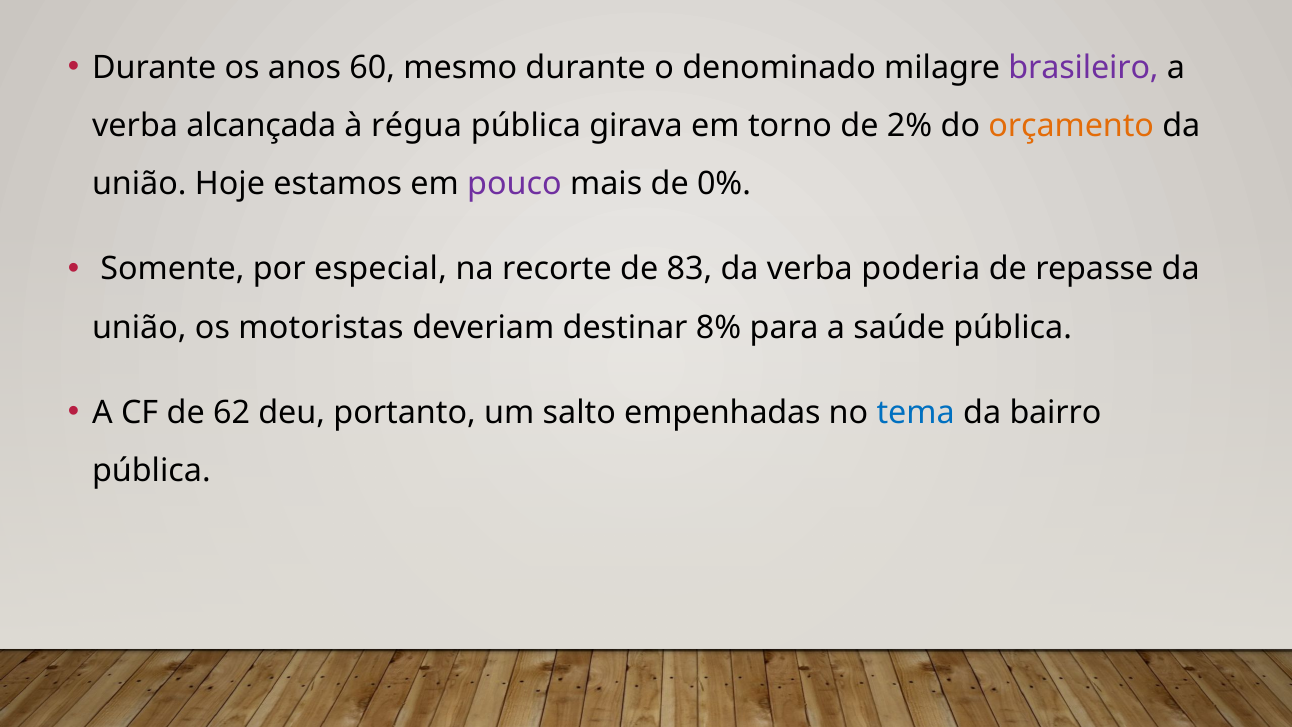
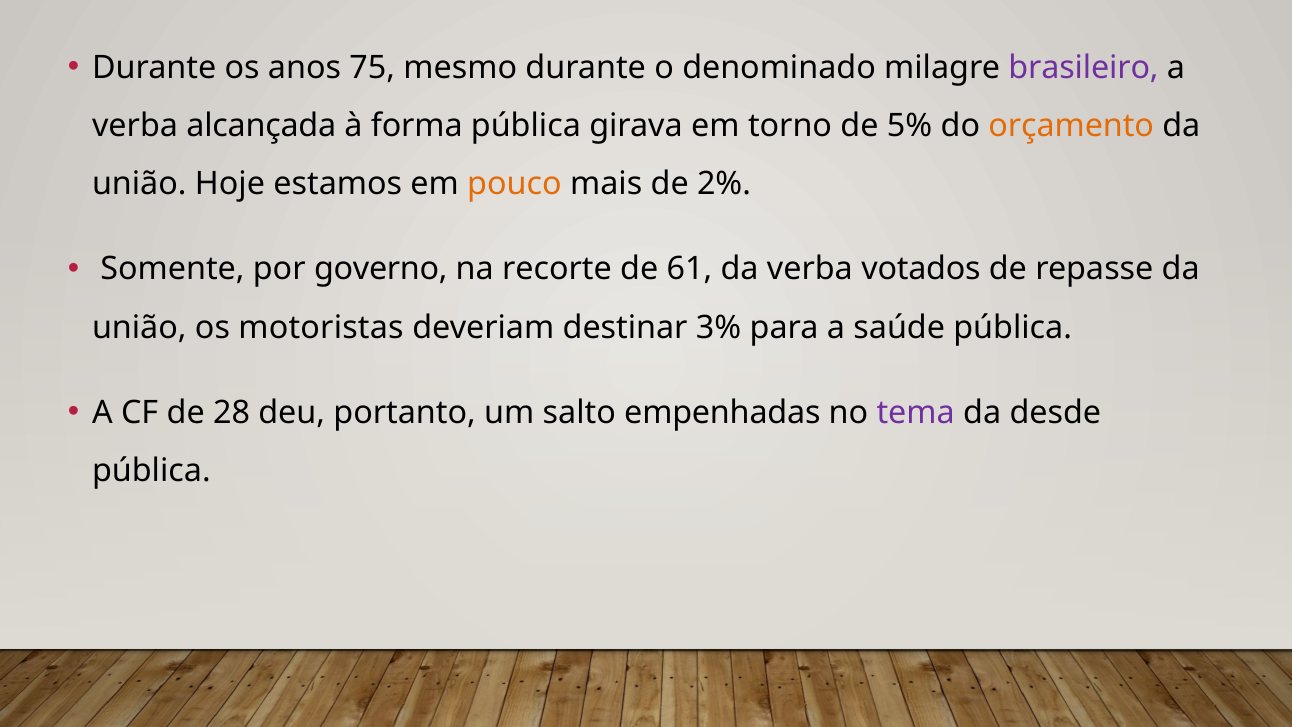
60: 60 -> 75
régua: régua -> forma
2%: 2% -> 5%
pouco colour: purple -> orange
0%: 0% -> 2%
especial: especial -> governo
83: 83 -> 61
poderia: poderia -> votados
8%: 8% -> 3%
62: 62 -> 28
tema colour: blue -> purple
bairro: bairro -> desde
